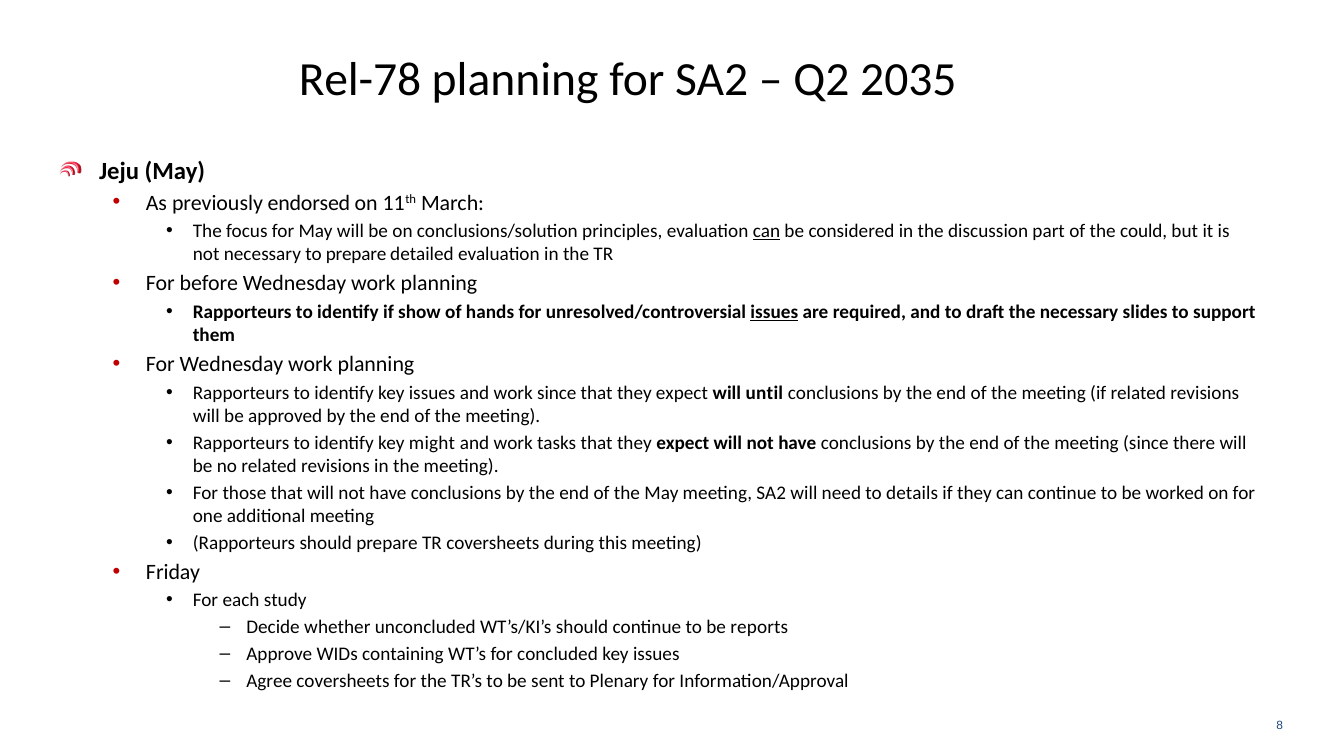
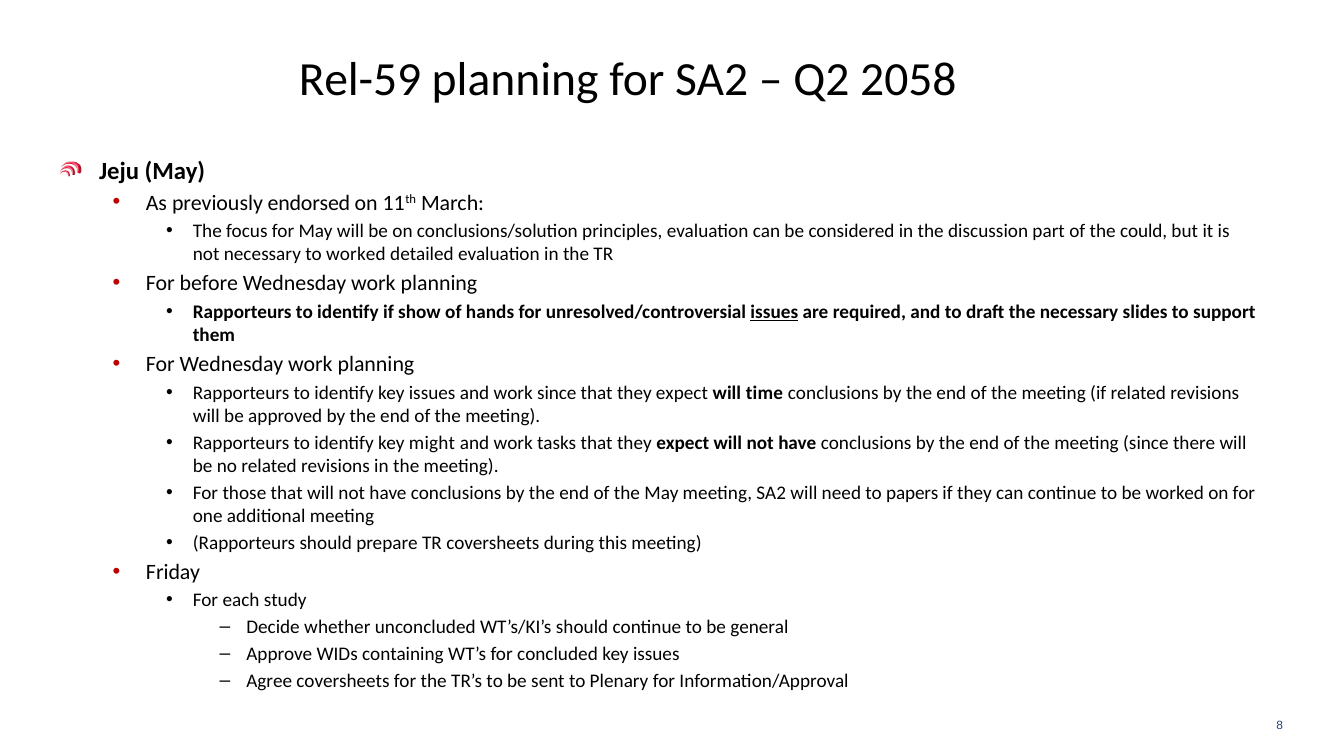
Rel-78: Rel-78 -> Rel-59
2035: 2035 -> 2058
can at (766, 231) underline: present -> none
to prepare: prepare -> worked
until: until -> time
details: details -> papers
reports: reports -> general
